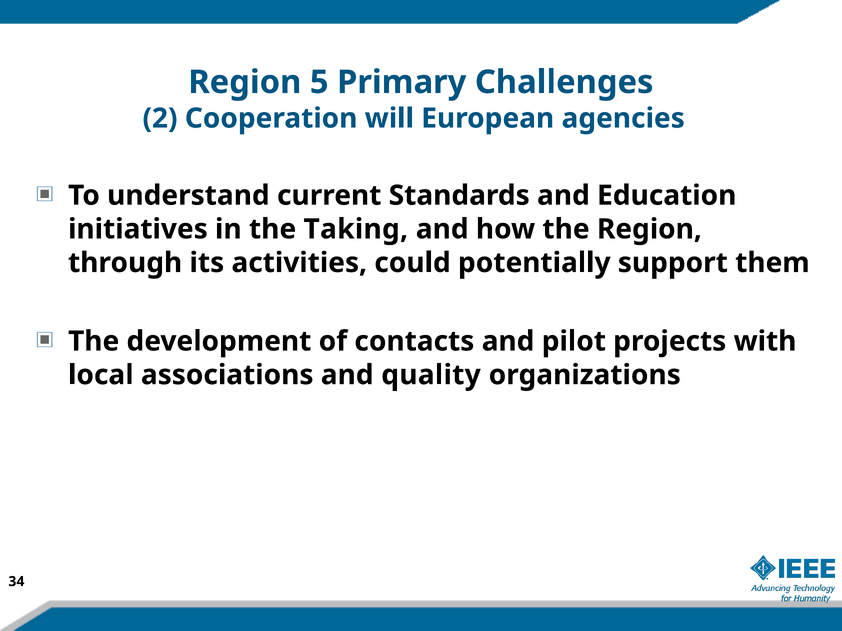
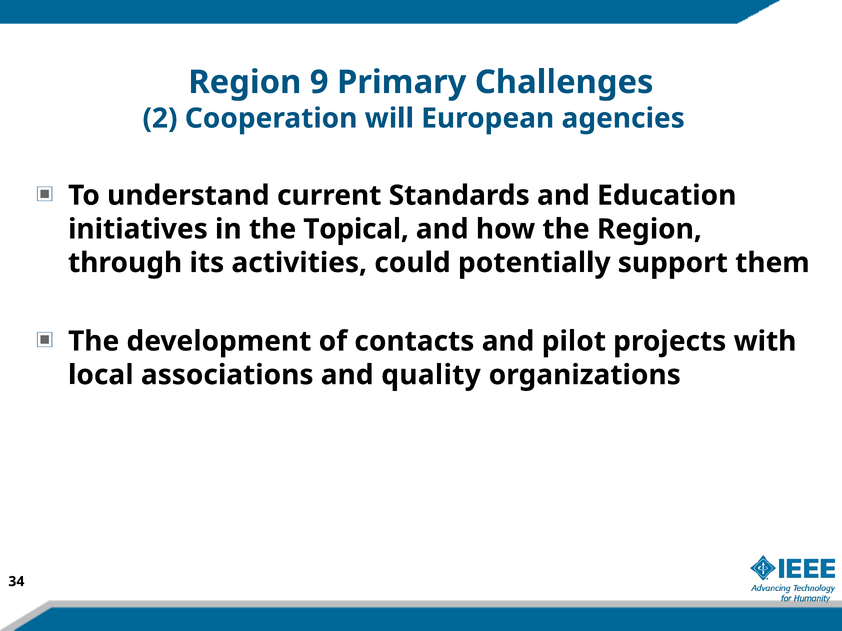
5: 5 -> 9
Taking: Taking -> Topical
